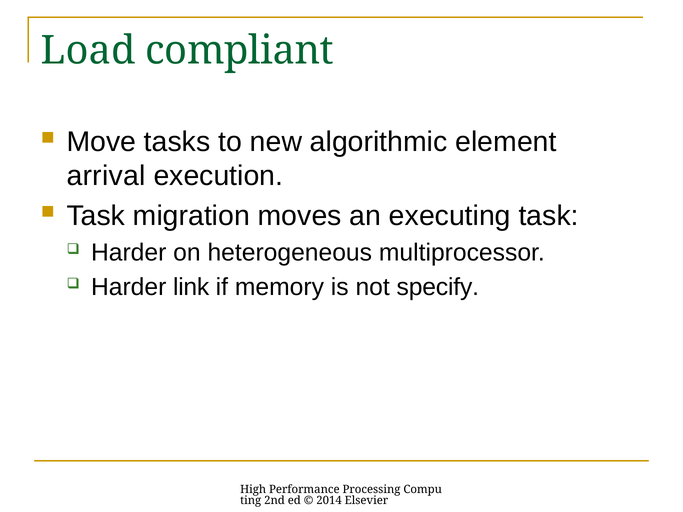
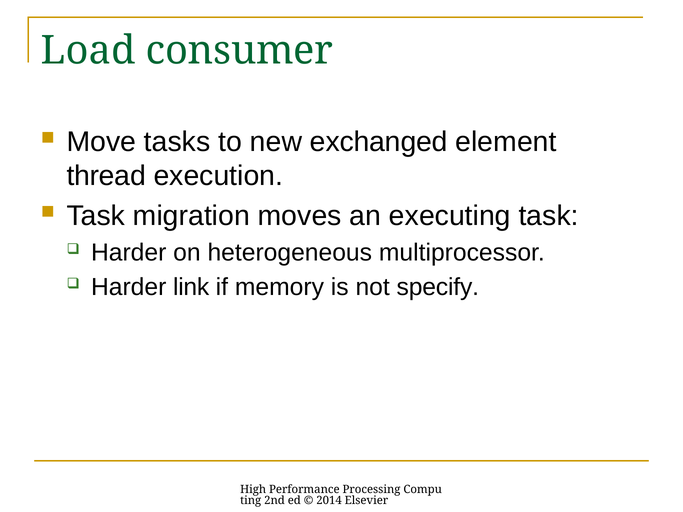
compliant: compliant -> consumer
algorithmic: algorithmic -> exchanged
arrival: arrival -> thread
